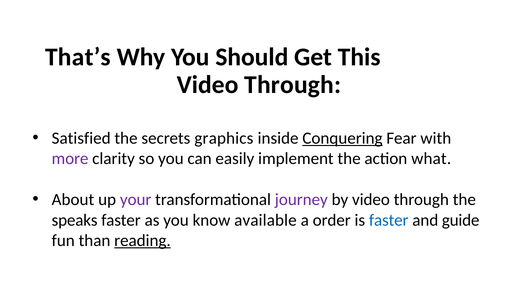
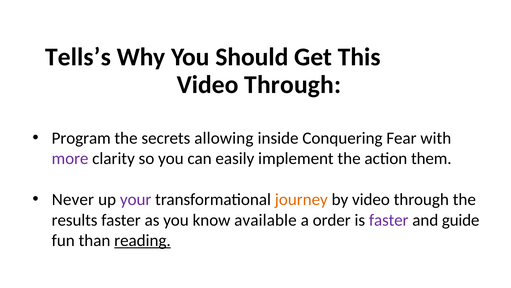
That’s: That’s -> Tells’s
Satisfied: Satisfied -> Program
graphics: graphics -> allowing
Conquering underline: present -> none
what: what -> them
About: About -> Never
journey colour: purple -> orange
speaks: speaks -> results
faster at (389, 220) colour: blue -> purple
